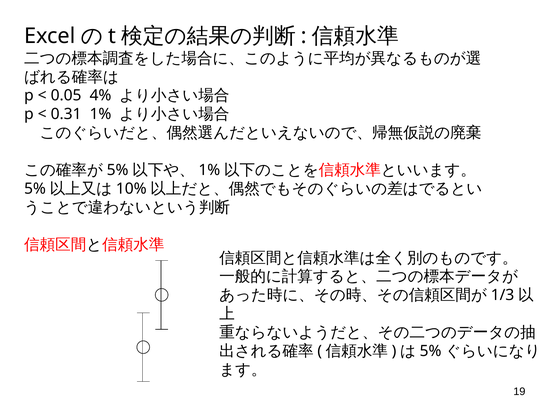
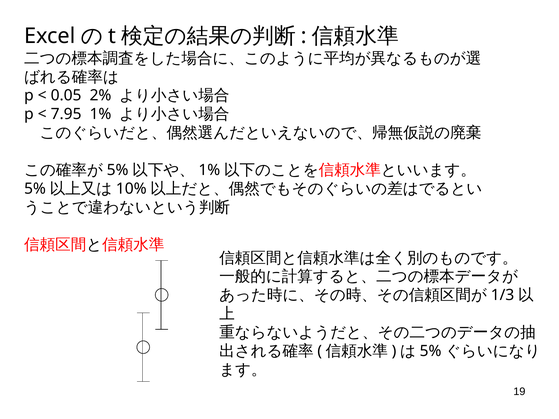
4%: 4% -> 2%
0.31: 0.31 -> 7.95
